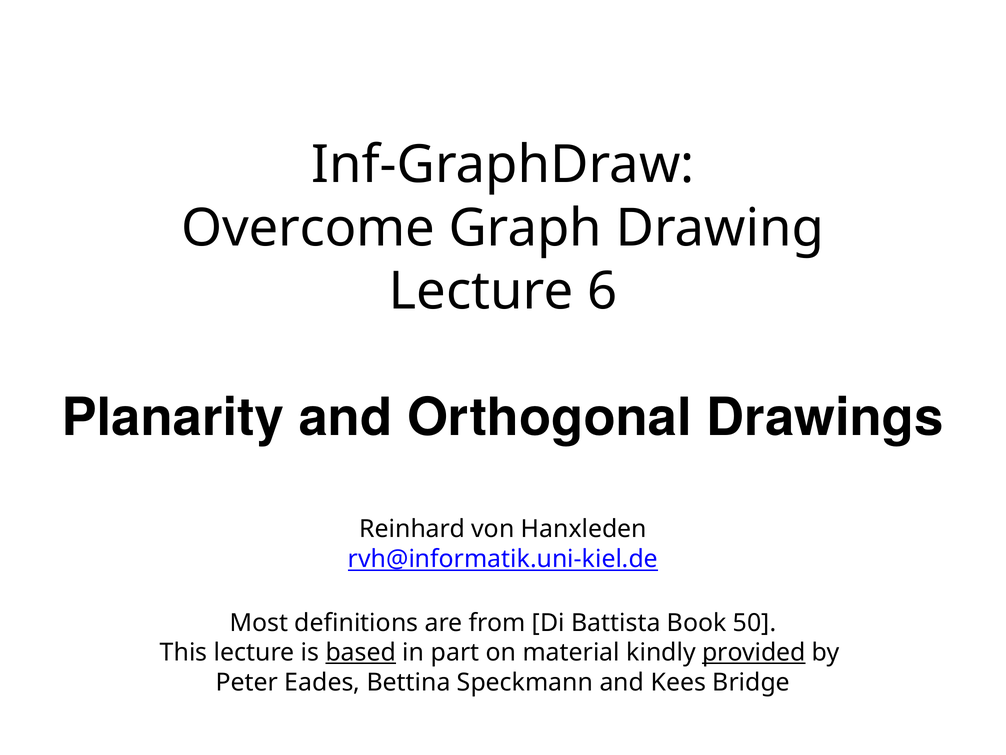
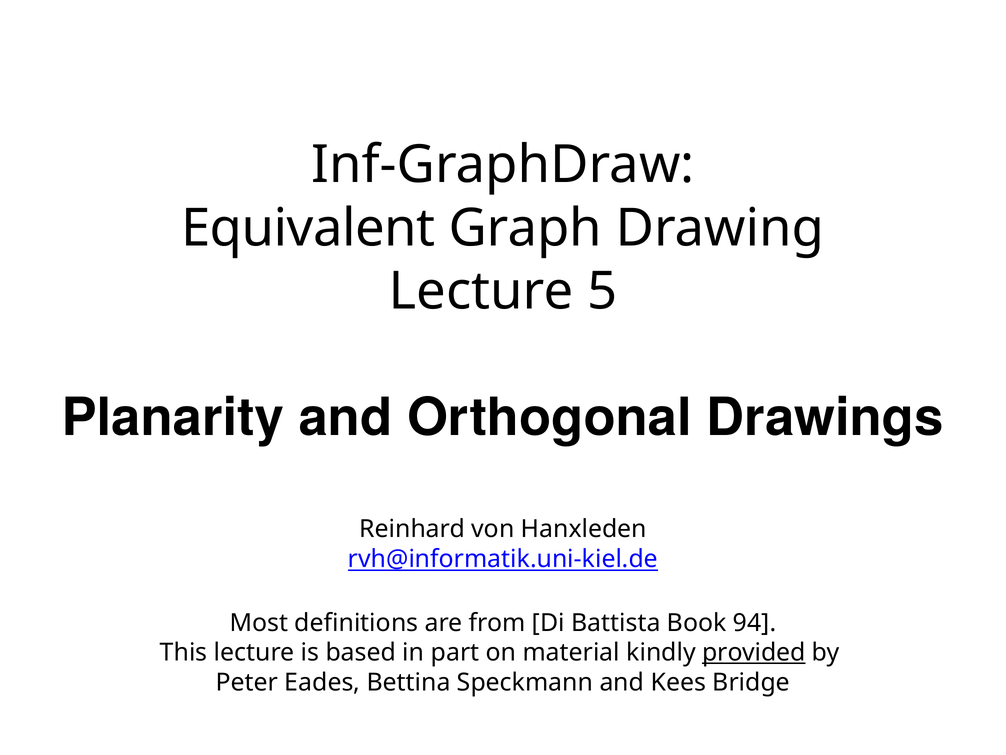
Overcome: Overcome -> Equivalent
6: 6 -> 5
50: 50 -> 94
based underline: present -> none
